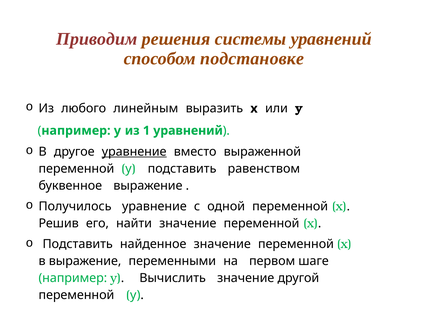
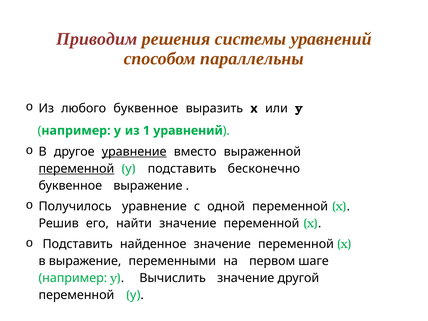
подстановке: подстановке -> параллельны
любого линейным: линейным -> буквенное
переменной at (76, 169) underline: none -> present
равенством: равенством -> бесконечно
